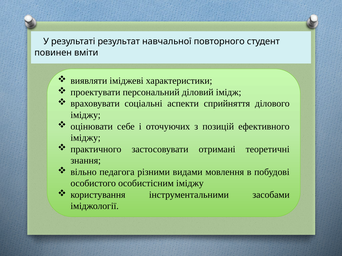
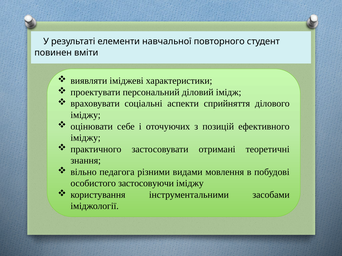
результат: результат -> елементи
особистісним: особистісним -> застосовуючи
